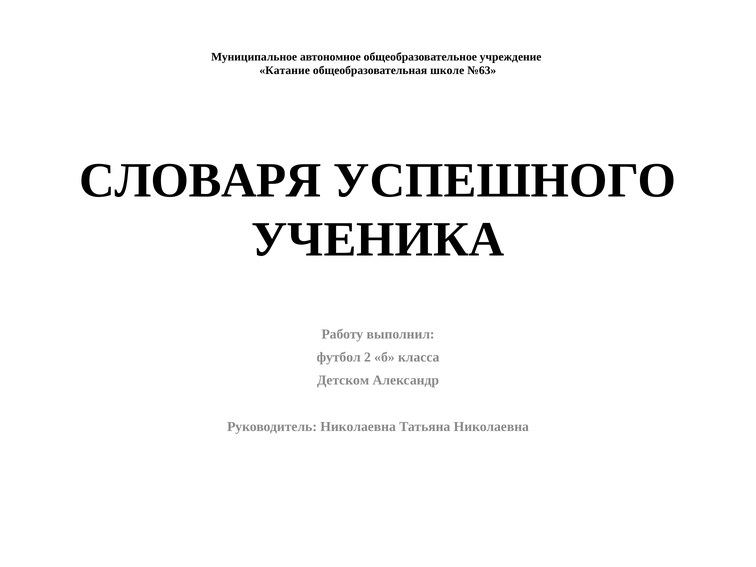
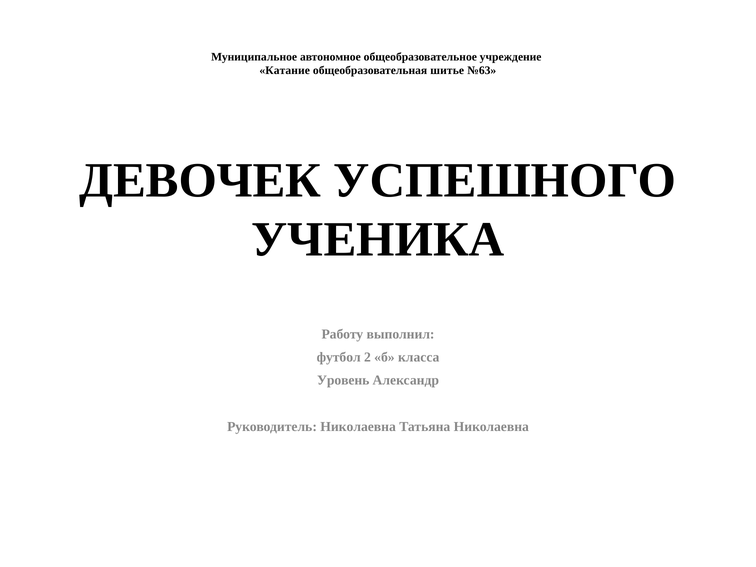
школе: школе -> шитье
СЛОВАРЯ: СЛОВАРЯ -> ДЕВОЧЕК
Детском: Детском -> Уровень
